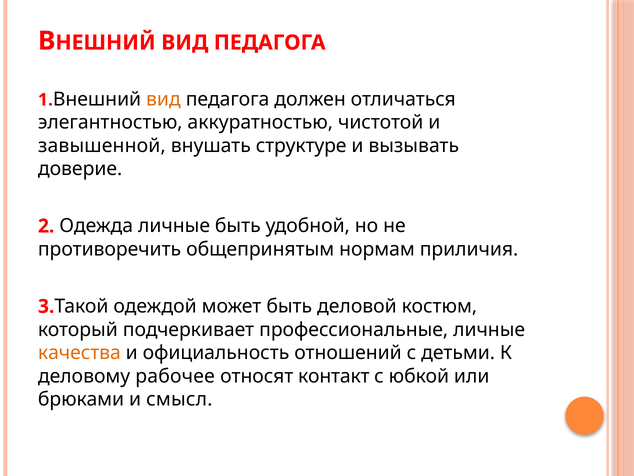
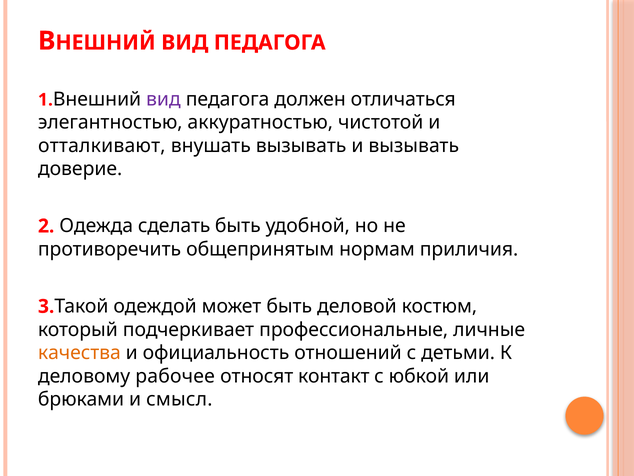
вид at (163, 99) colour: orange -> purple
завышенной: завышенной -> отталкивают
внушать структуре: структуре -> вызывать
Одежда личные: личные -> сделать
